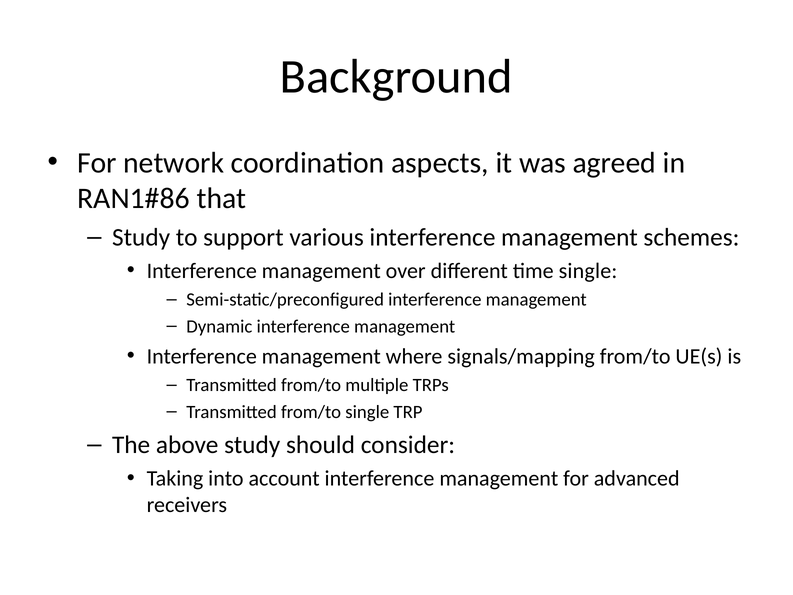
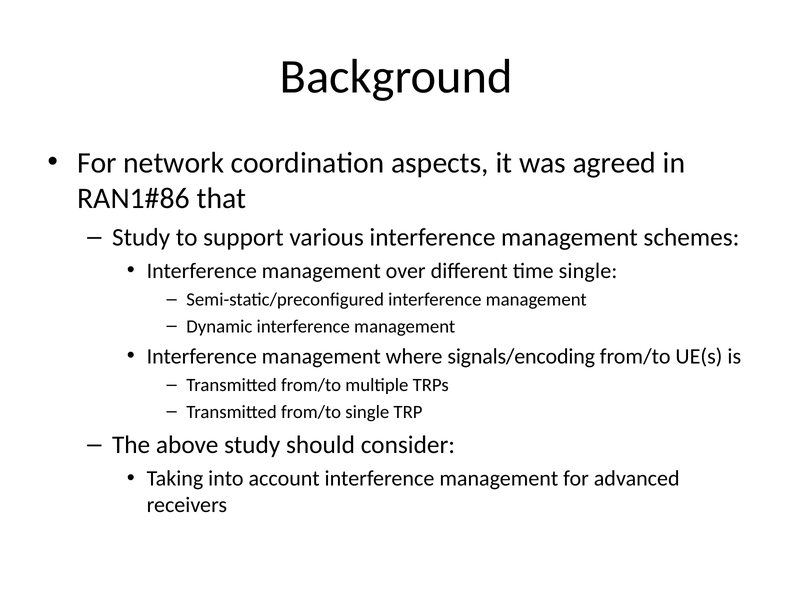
signals/mapping: signals/mapping -> signals/encoding
